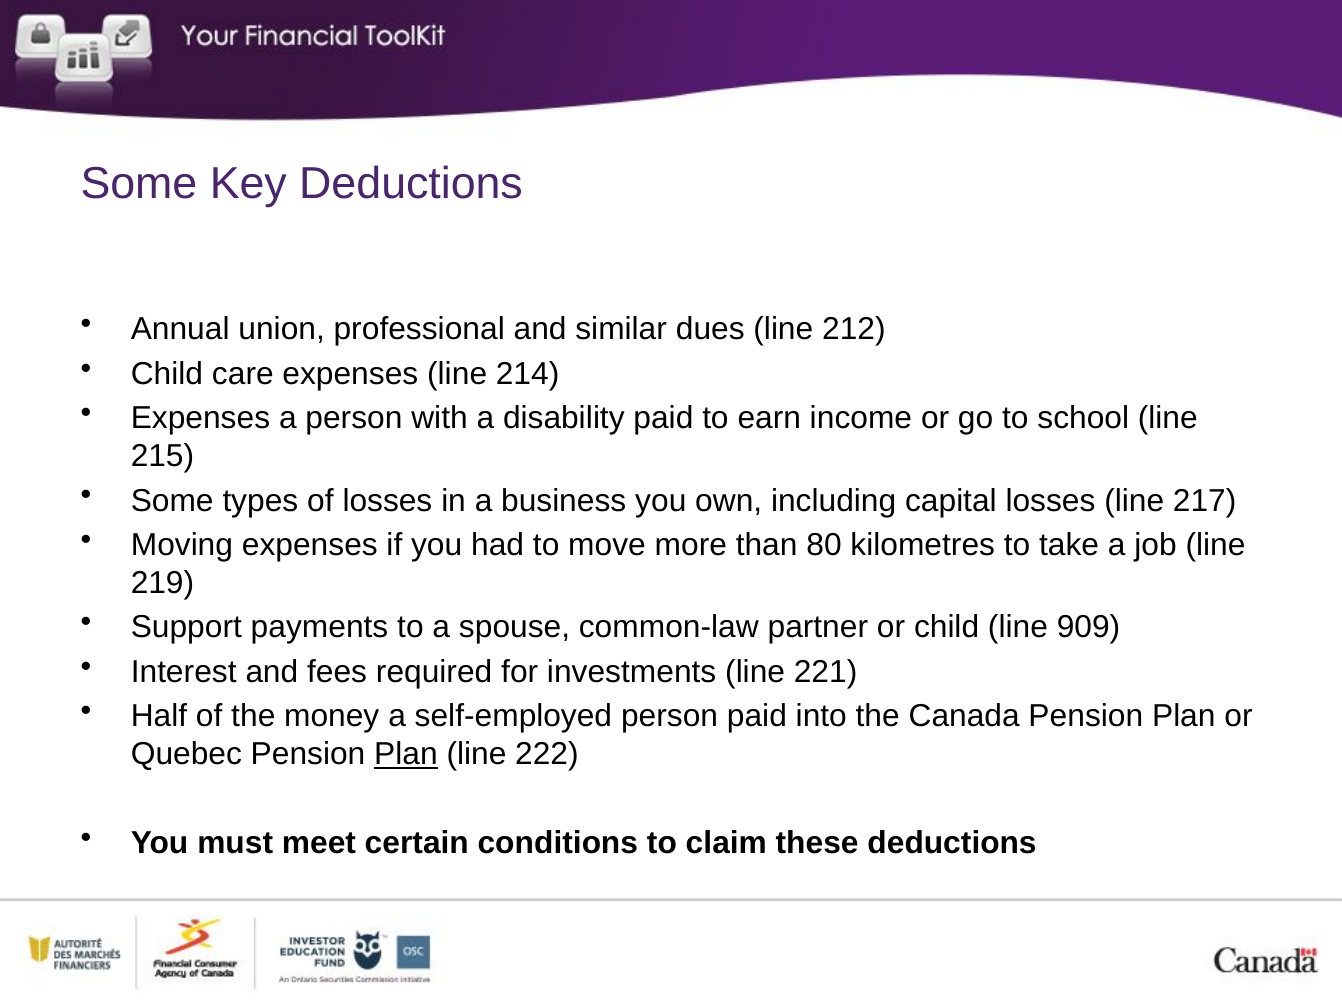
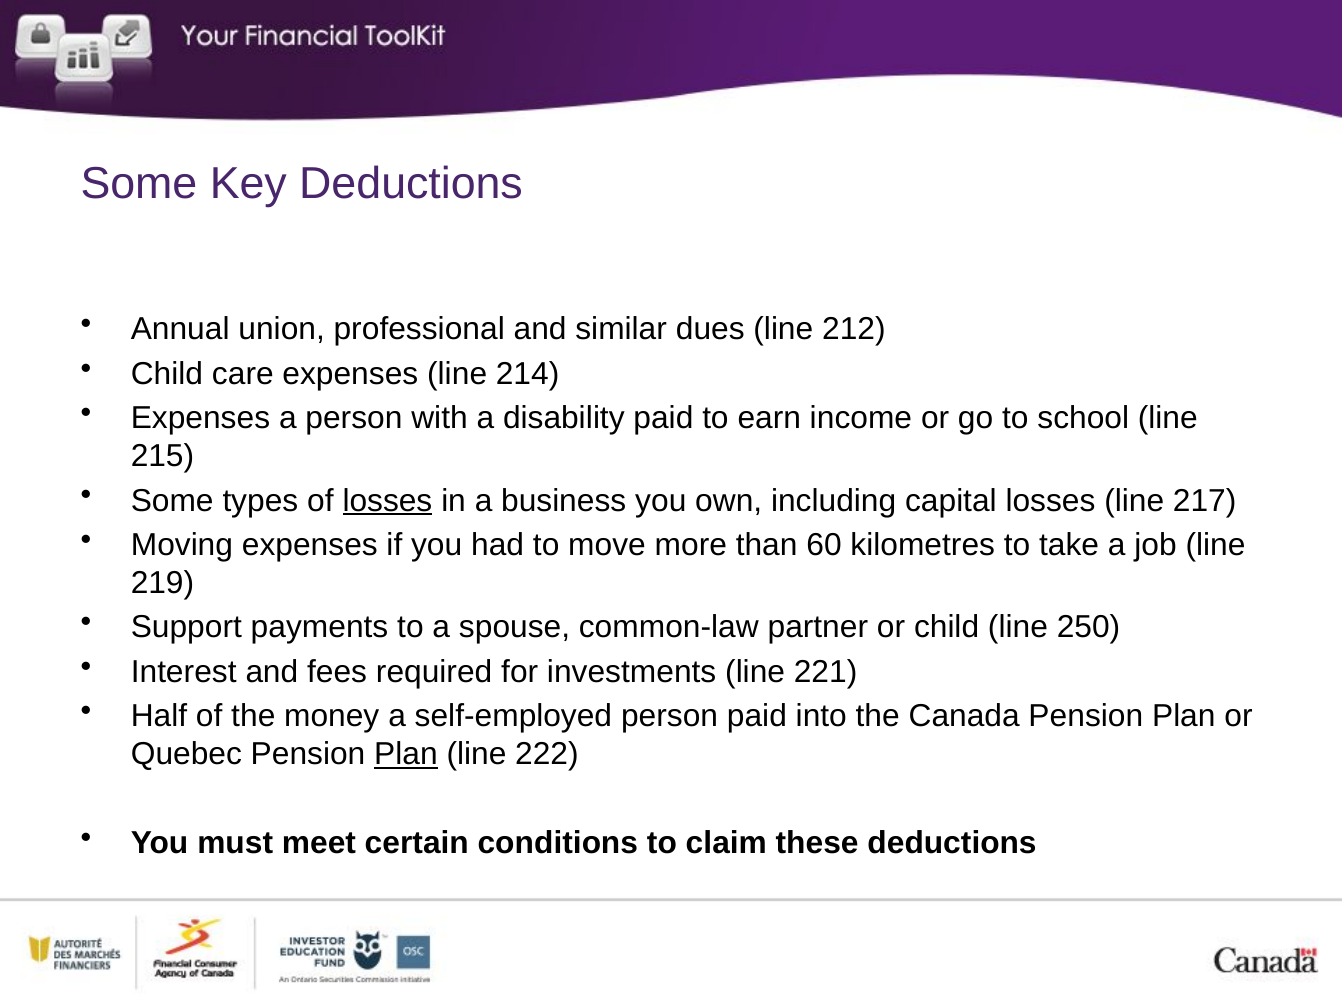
losses at (387, 501) underline: none -> present
80: 80 -> 60
909: 909 -> 250
